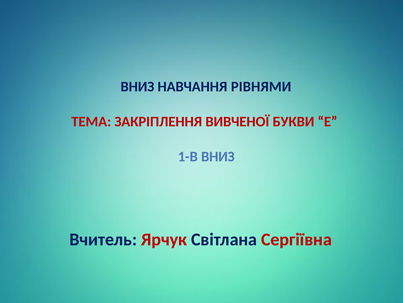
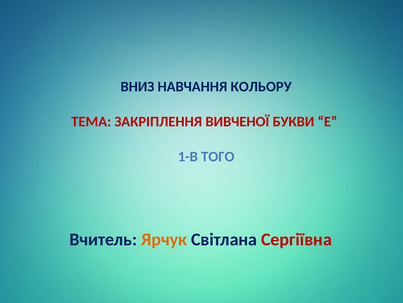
РІВНЯМИ: РІВНЯМИ -> КОЛЬОРУ
1-В ВНИЗ: ВНИЗ -> ТОГО
Ярчук colour: red -> orange
